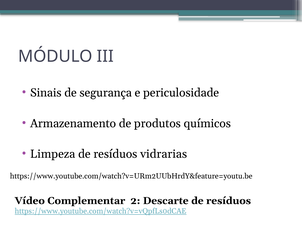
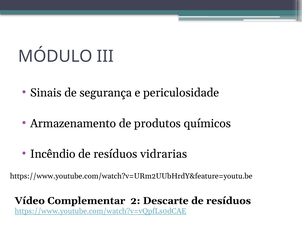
Limpeza: Limpeza -> Incêndio
